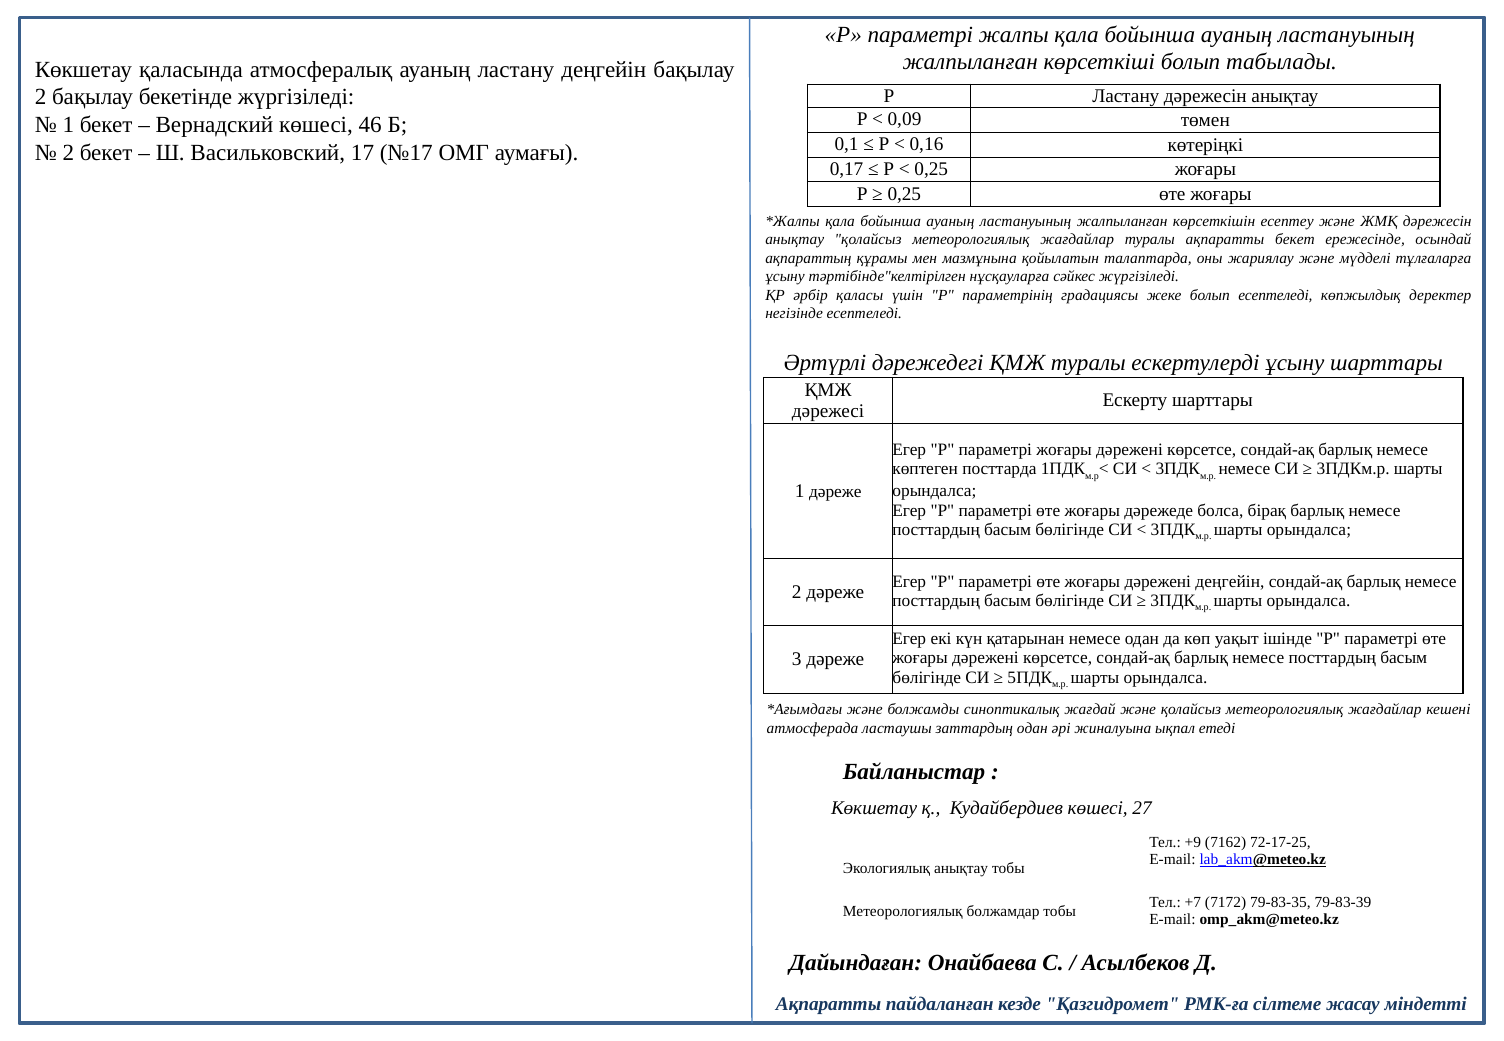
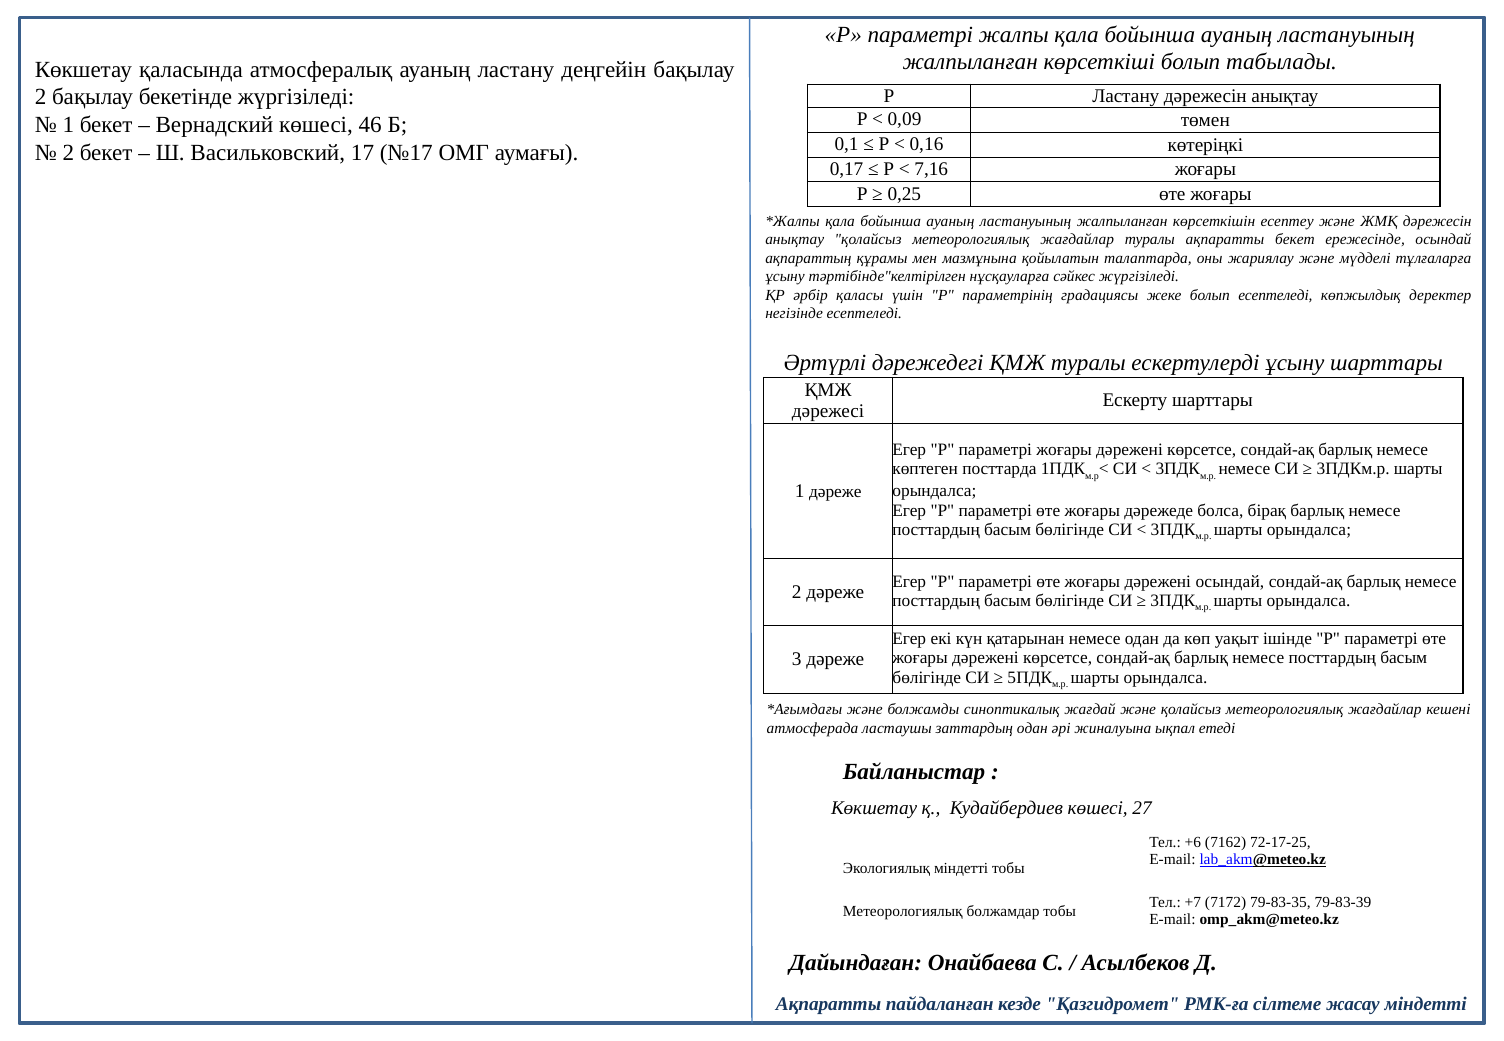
0,25 at (931, 169): 0,25 -> 7,16
дәрежені деңгейін: деңгейін -> осындай
+9: +9 -> +6
Экологиялық анықтау: анықтау -> міндетті
